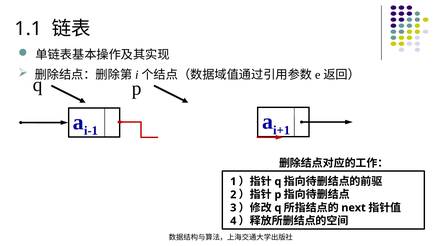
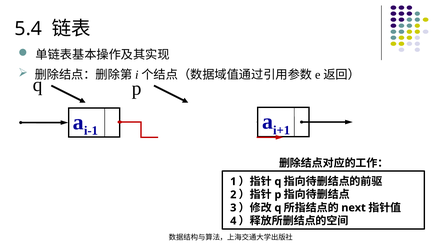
1.1: 1.1 -> 5.4
